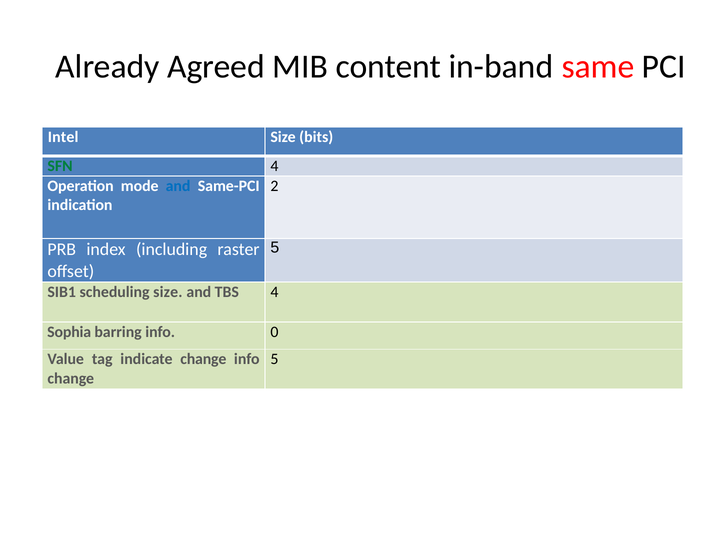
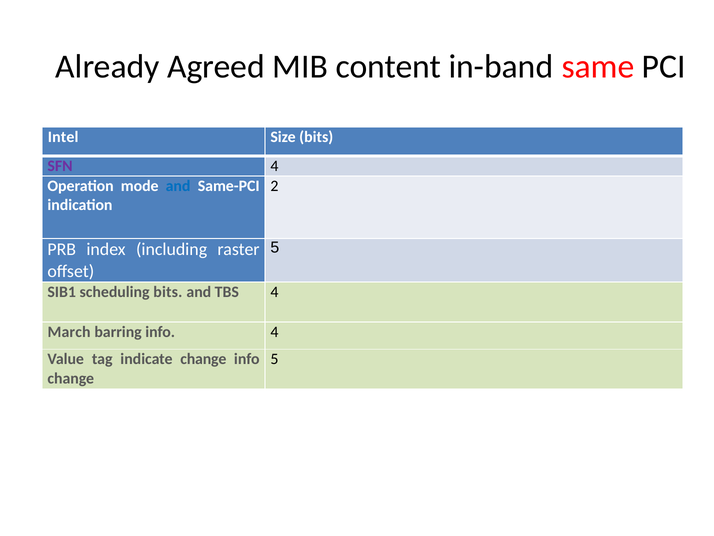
SFN colour: green -> purple
scheduling size: size -> bits
Sophia: Sophia -> March
info 0: 0 -> 4
